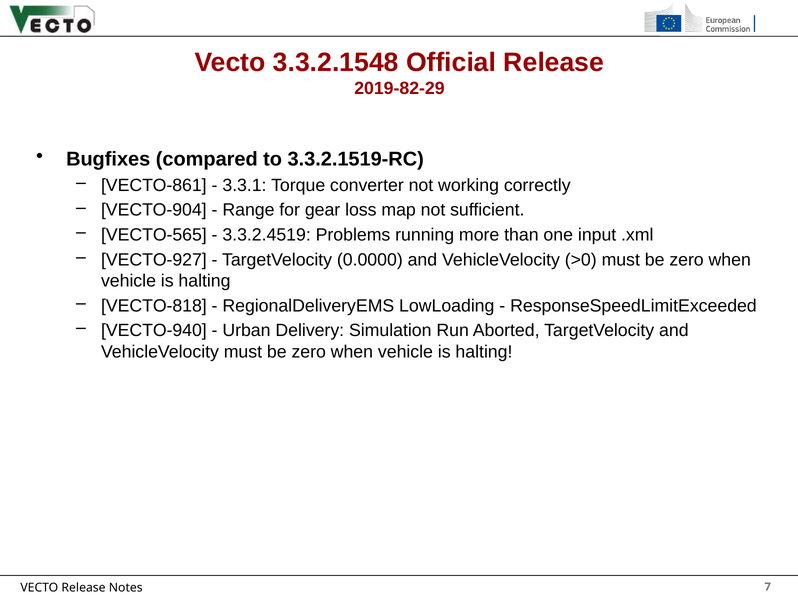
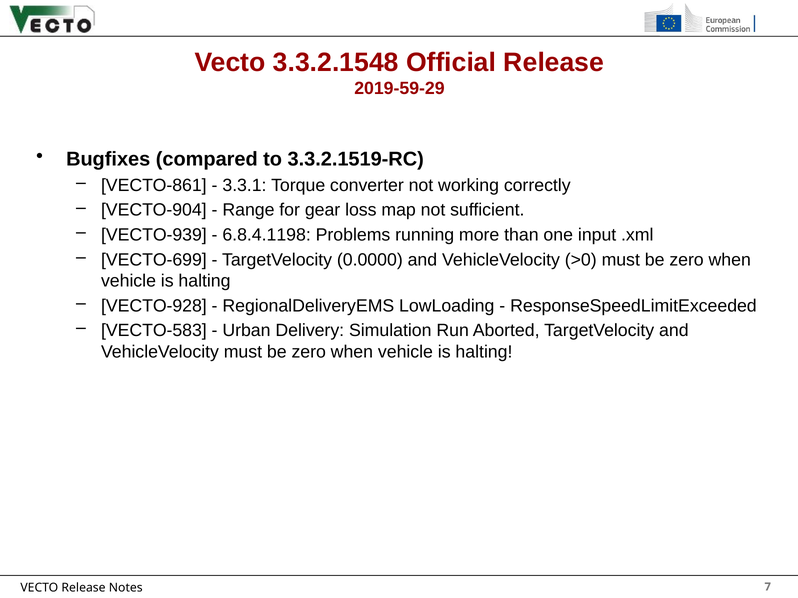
2019-82-29: 2019-82-29 -> 2019-59-29
VECTO-565: VECTO-565 -> VECTO-939
3.3.2.4519: 3.3.2.4519 -> 6.8.4.1198
VECTO-927: VECTO-927 -> VECTO-699
VECTO-818: VECTO-818 -> VECTO-928
VECTO-940: VECTO-940 -> VECTO-583
